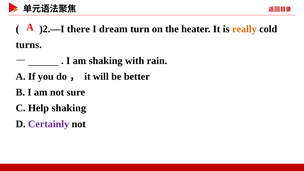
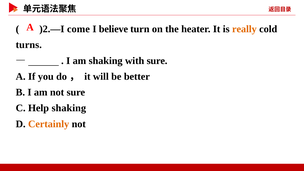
there: there -> come
dream: dream -> believe
with rain: rain -> sure
Certainly colour: purple -> orange
